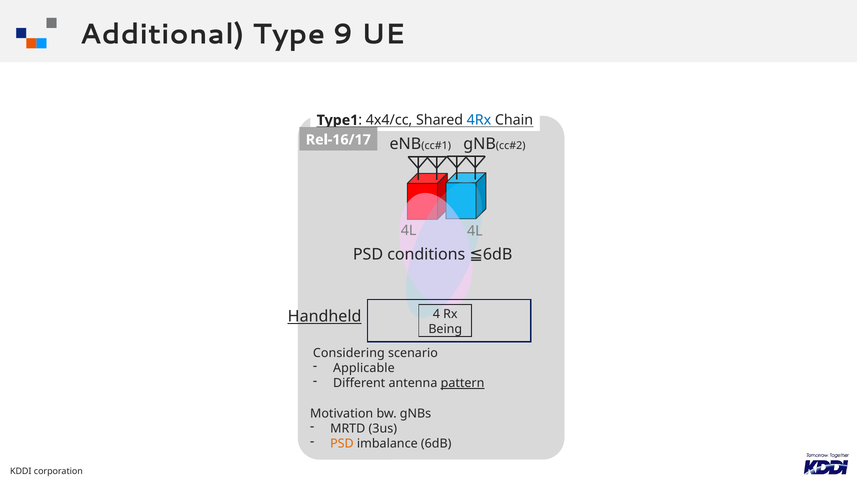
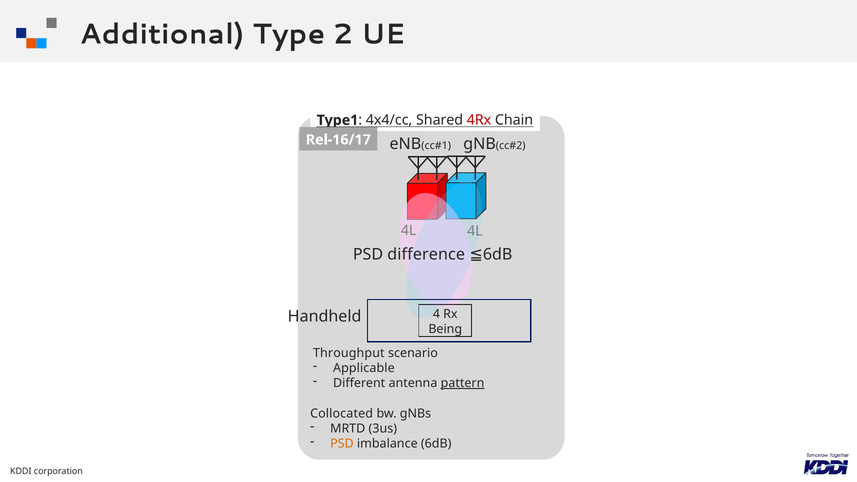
9: 9 -> 2
4Rx colour: blue -> red
conditions: conditions -> difference
Handheld underline: present -> none
Considering: Considering -> Throughput
Motivation: Motivation -> Collocated
